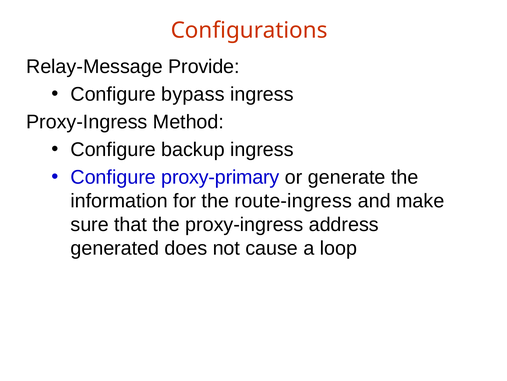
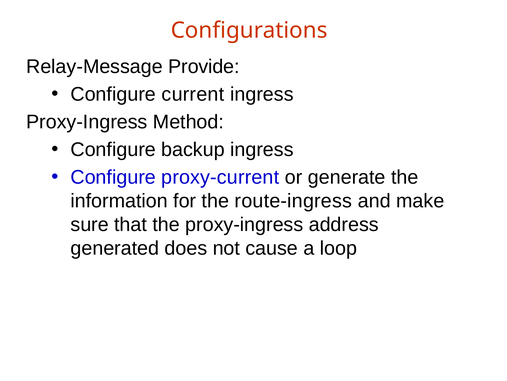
bypass: bypass -> current
proxy-primary: proxy-primary -> proxy-current
